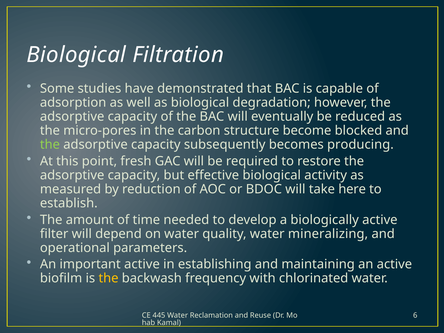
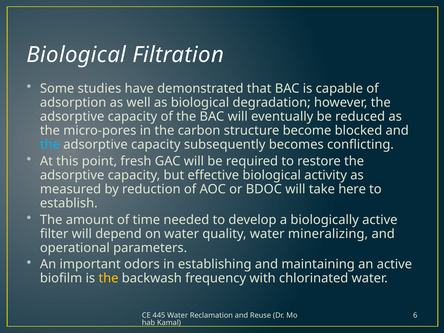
the at (50, 145) colour: light green -> light blue
producing: producing -> conflicting
important active: active -> odors
